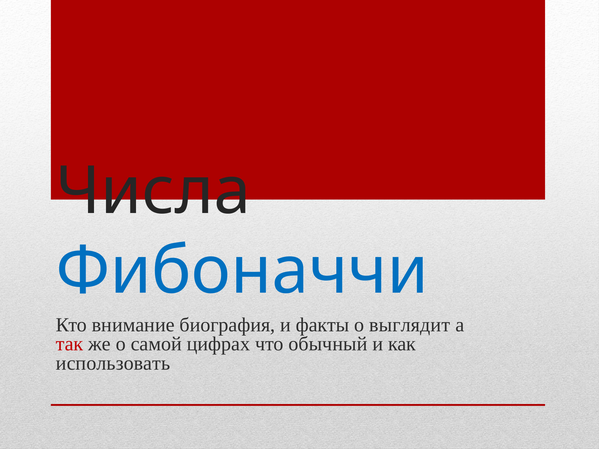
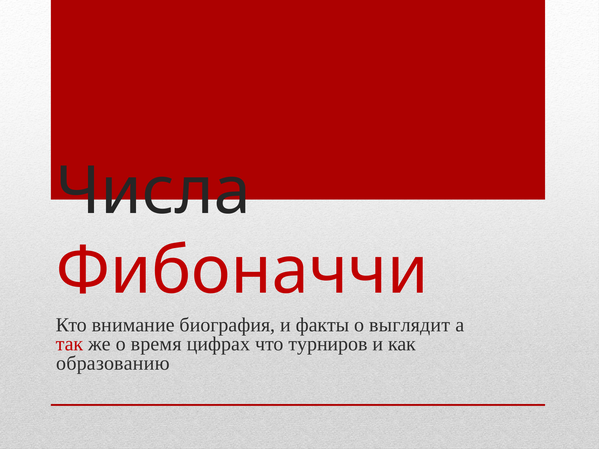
Фибоначчи colour: blue -> red
самой: самой -> время
обычный: обычный -> турниров
использовать: использовать -> образованию
